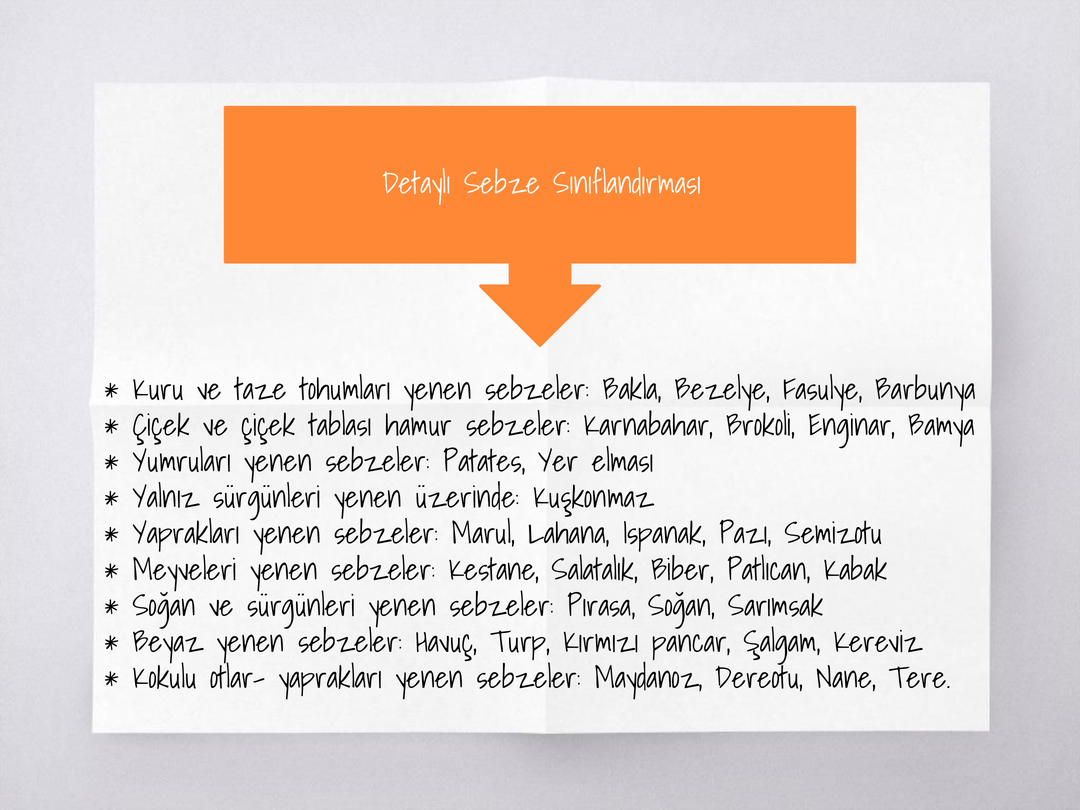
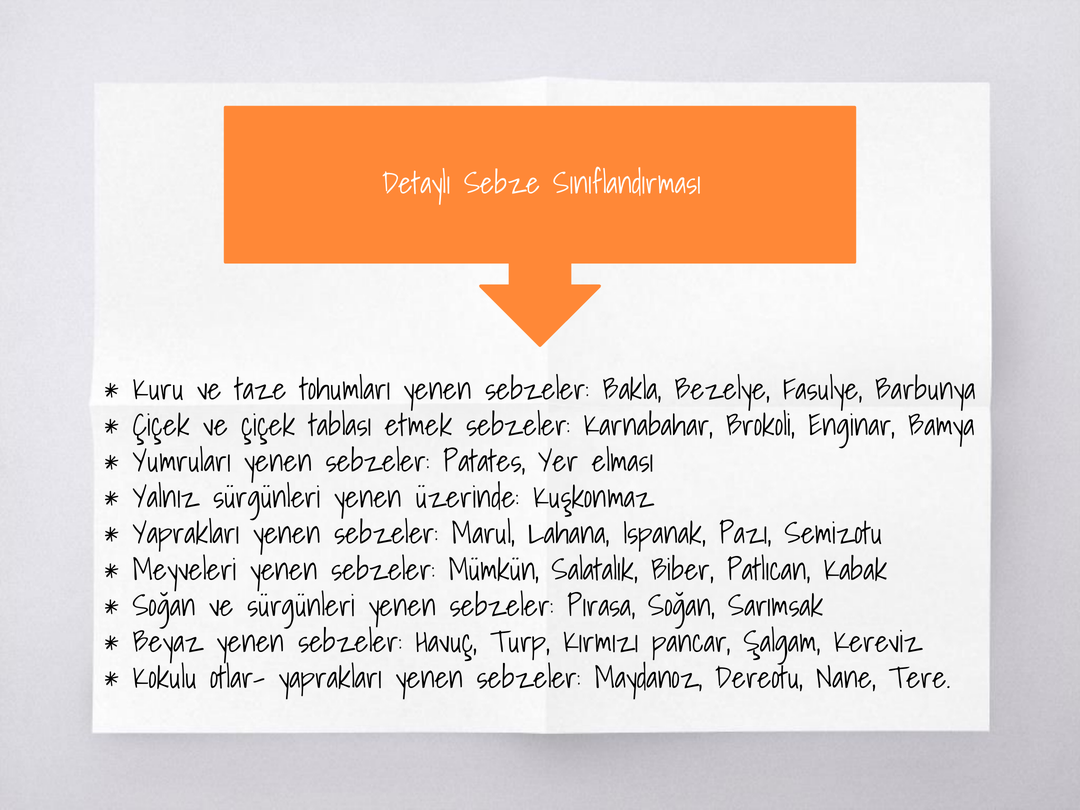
hamur: hamur -> etmek
Kestane: Kestane -> Mümkün
